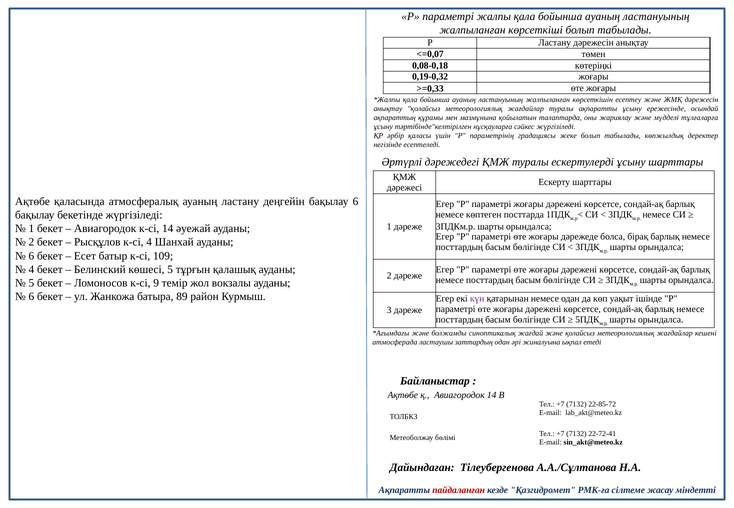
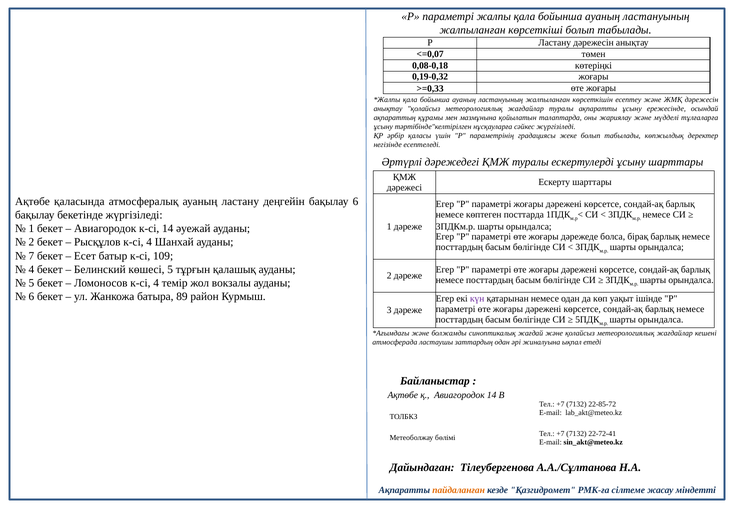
6 at (31, 256): 6 -> 7
Ломоносов к-сі 9: 9 -> 4
пайдаланған colour: red -> orange
